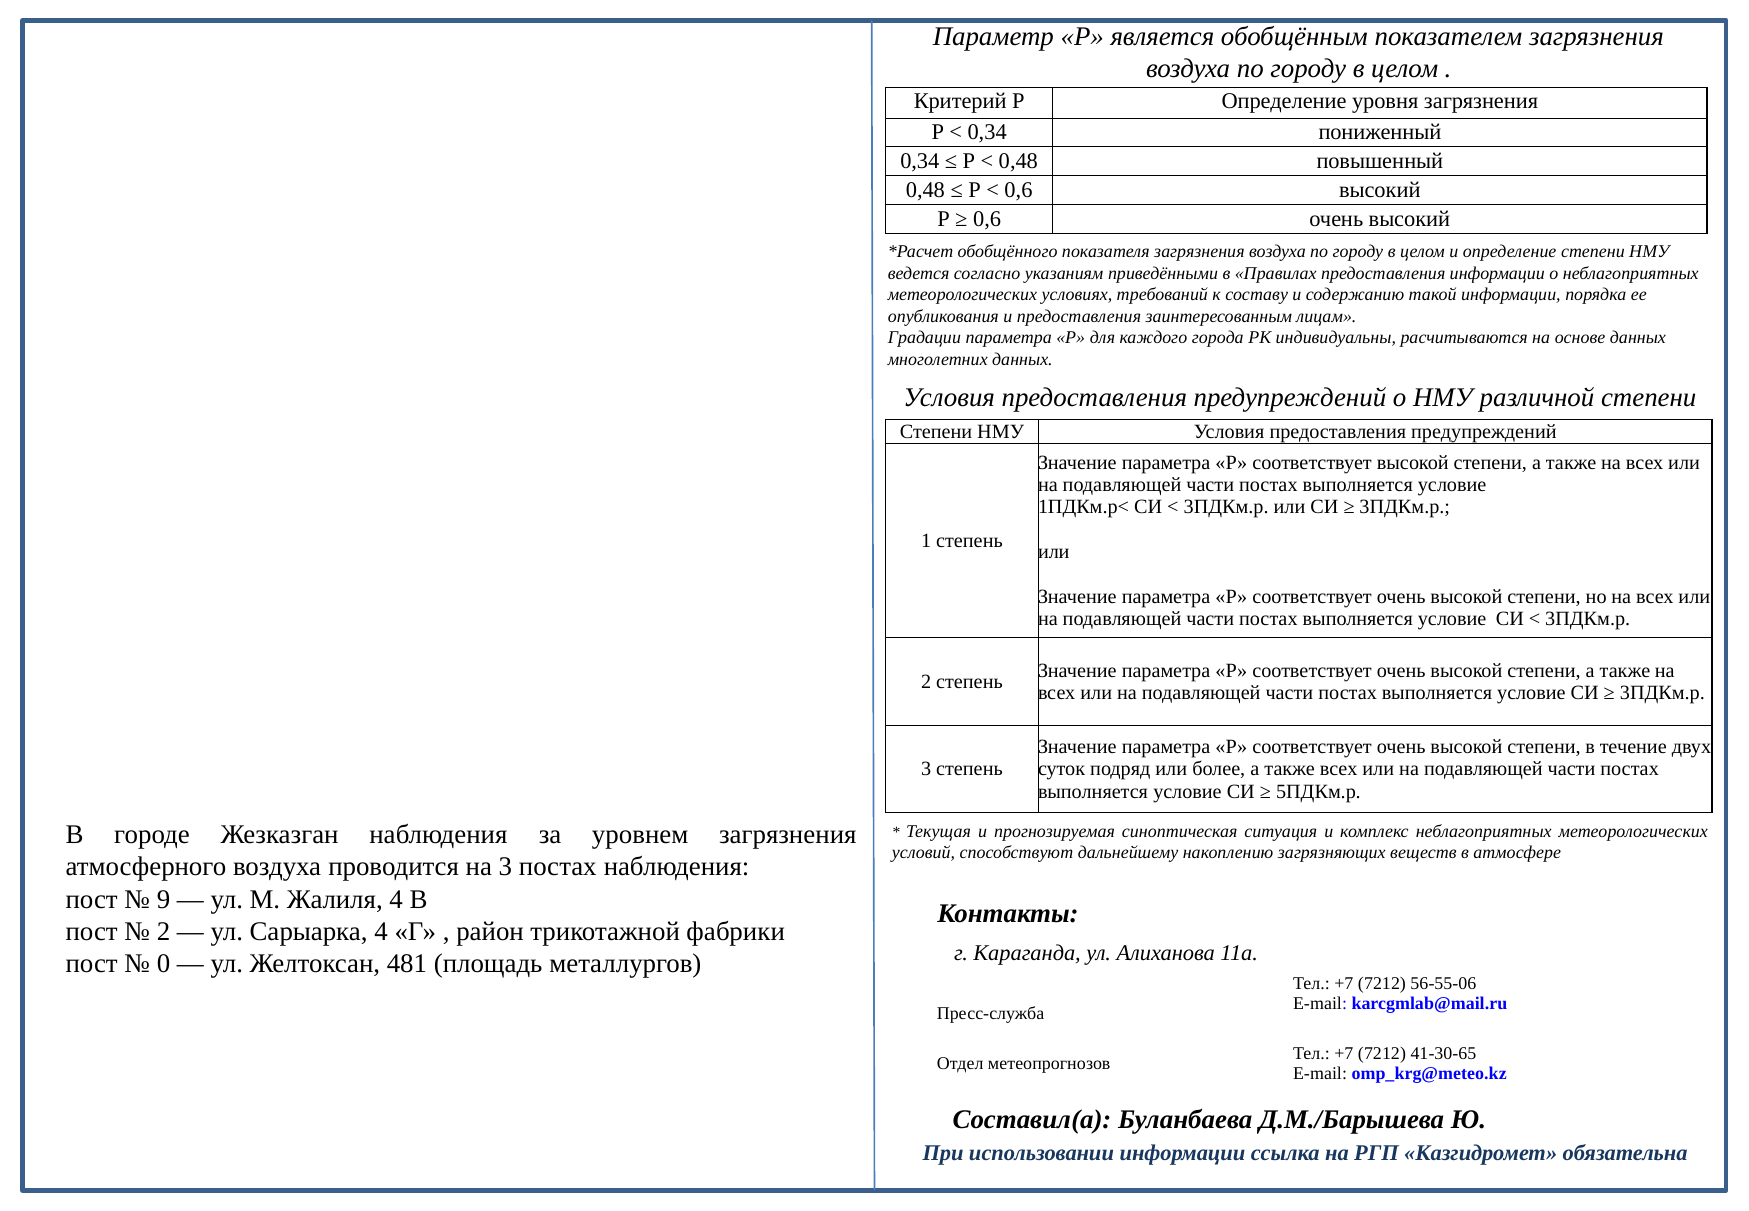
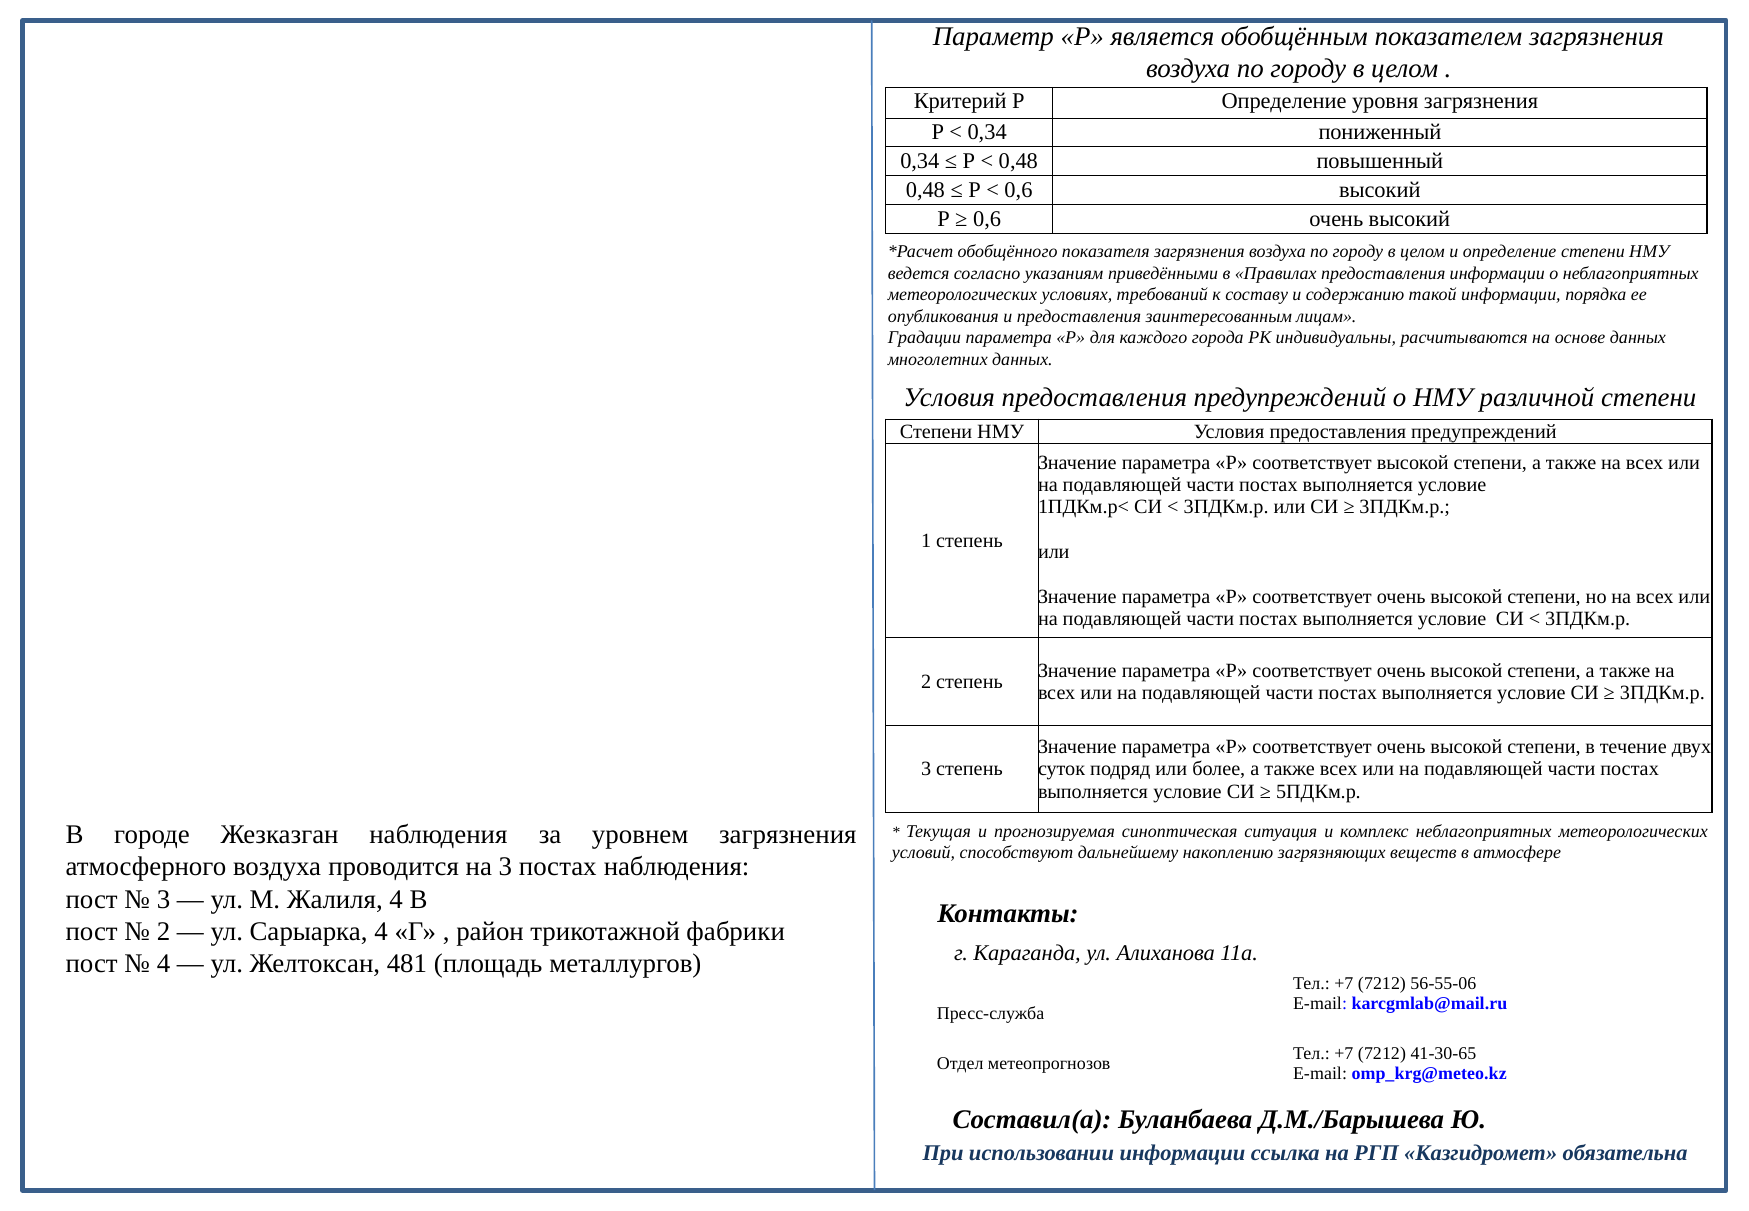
9 at (163, 899): 9 -> 3
0 at (163, 964): 0 -> 4
